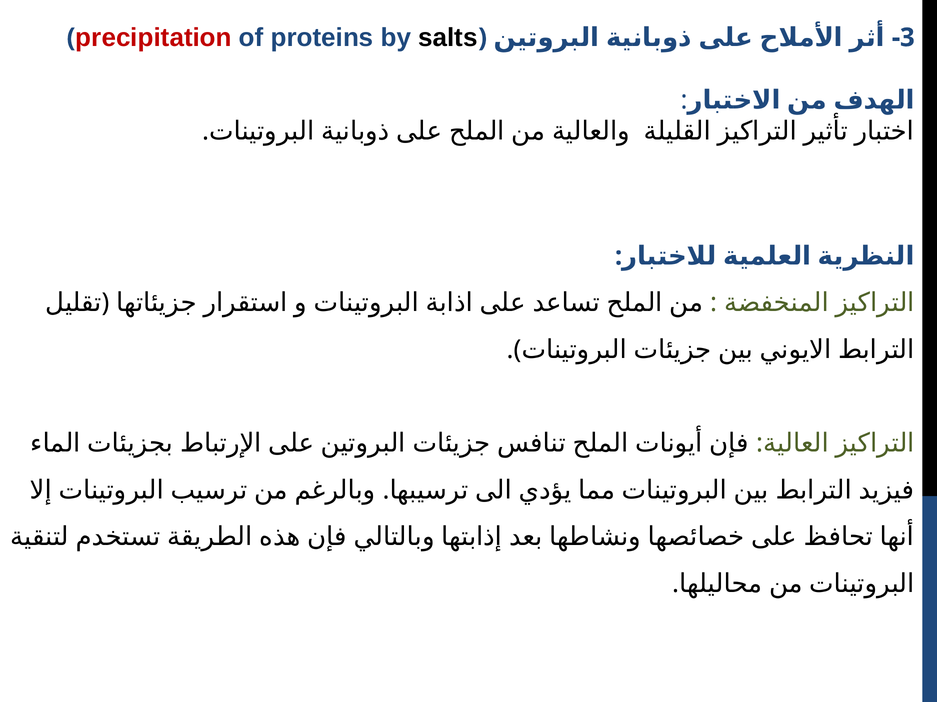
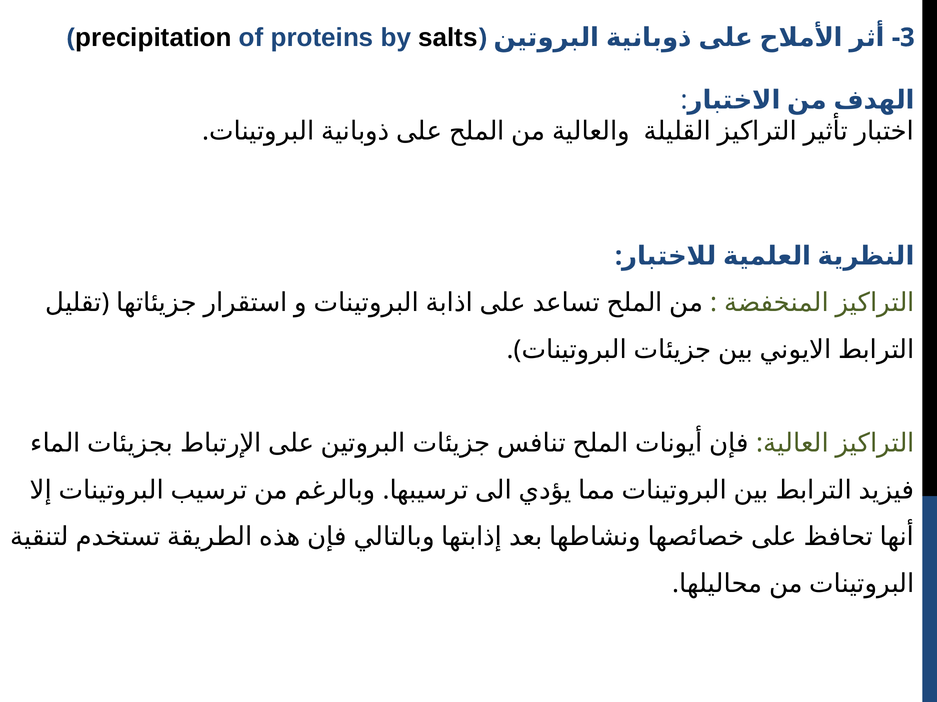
precipitation colour: red -> black
